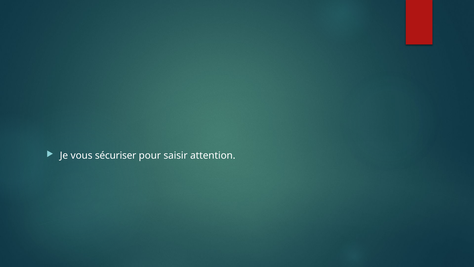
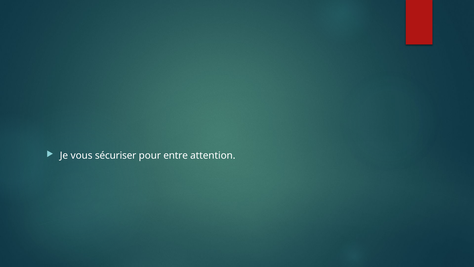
saisir: saisir -> entre
